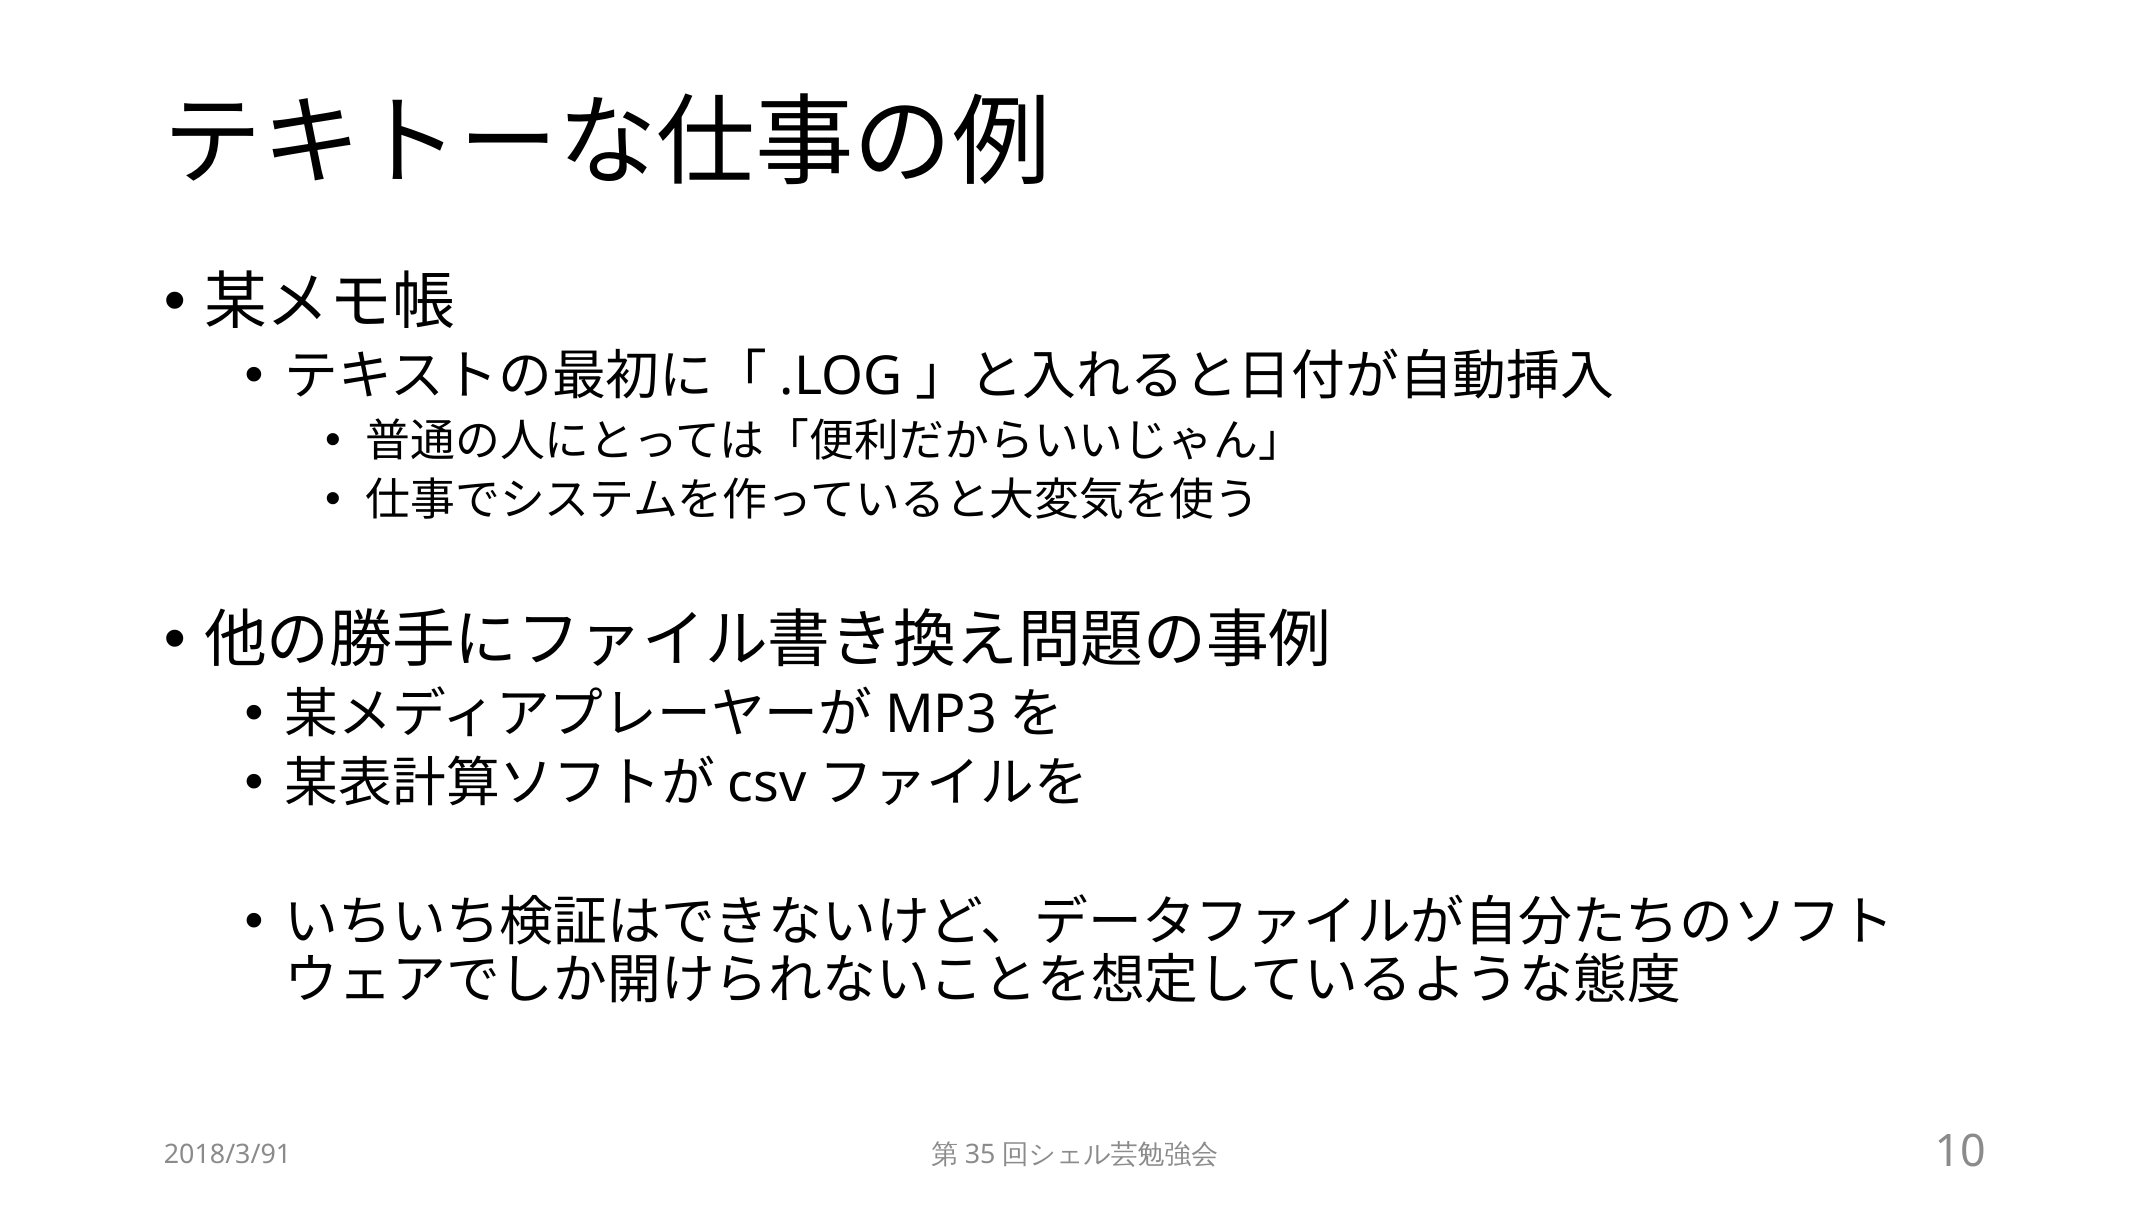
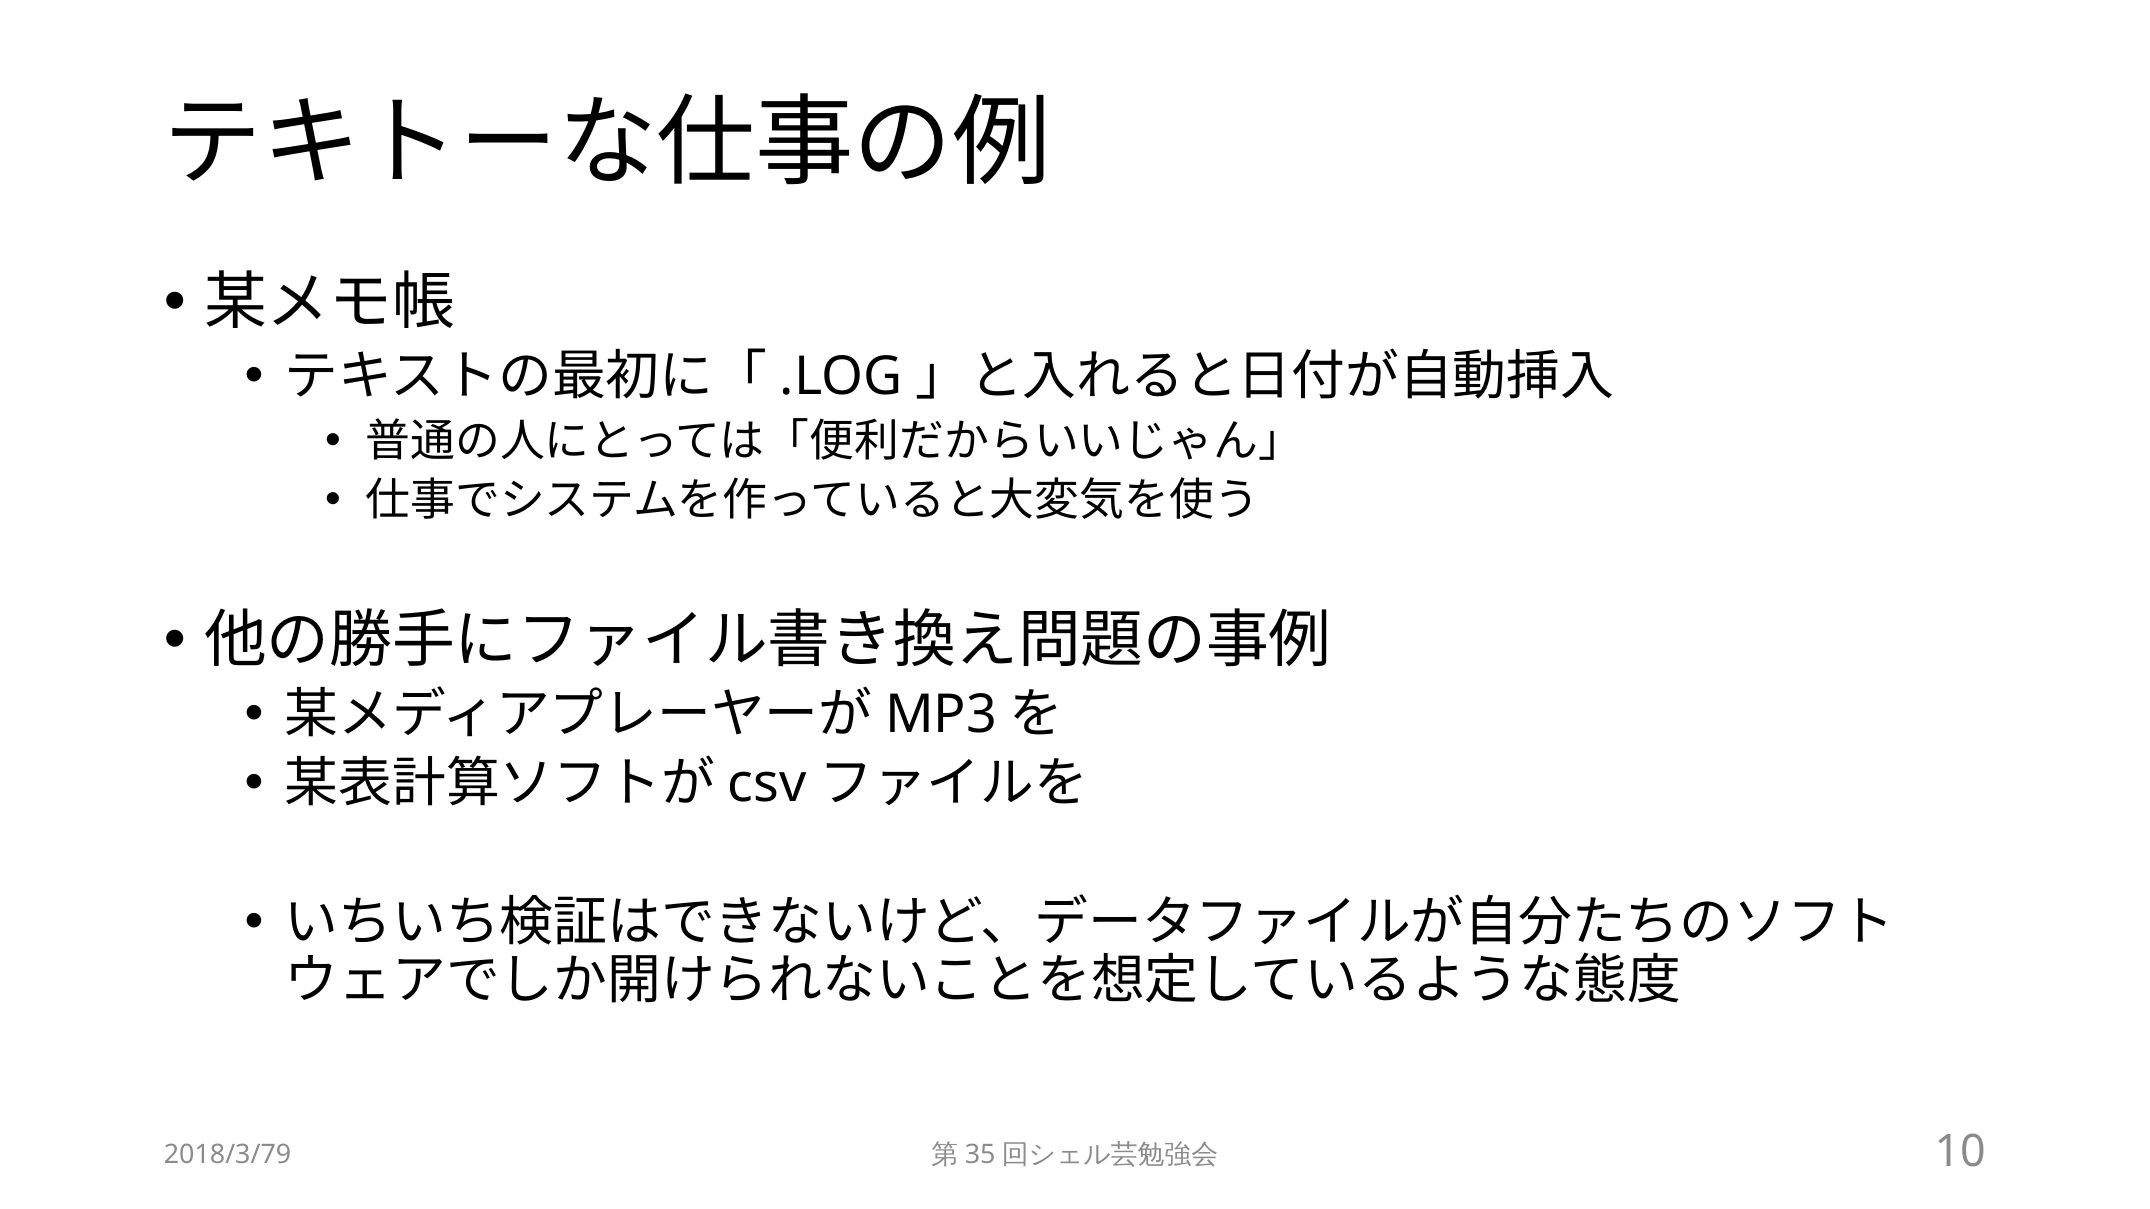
2018/3/91: 2018/3/91 -> 2018/3/79
